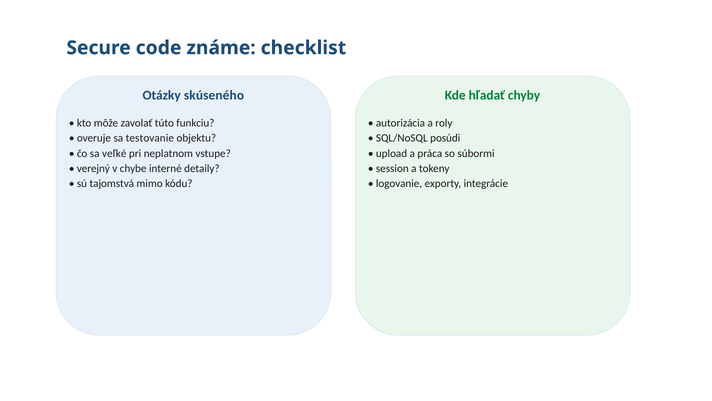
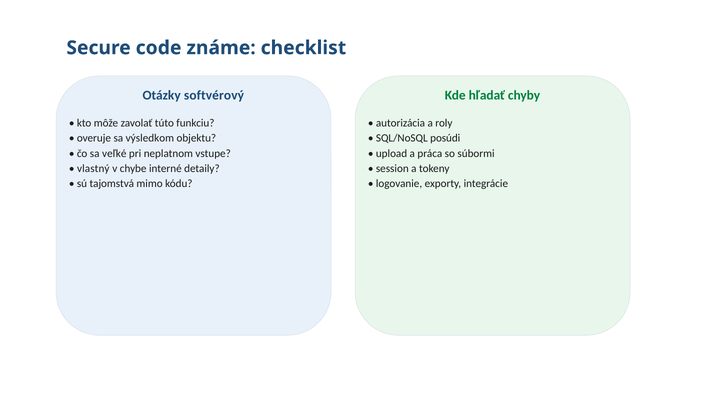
skúseného: skúseného -> softvérový
testovanie: testovanie -> výsledkom
verejný: verejný -> vlastný
